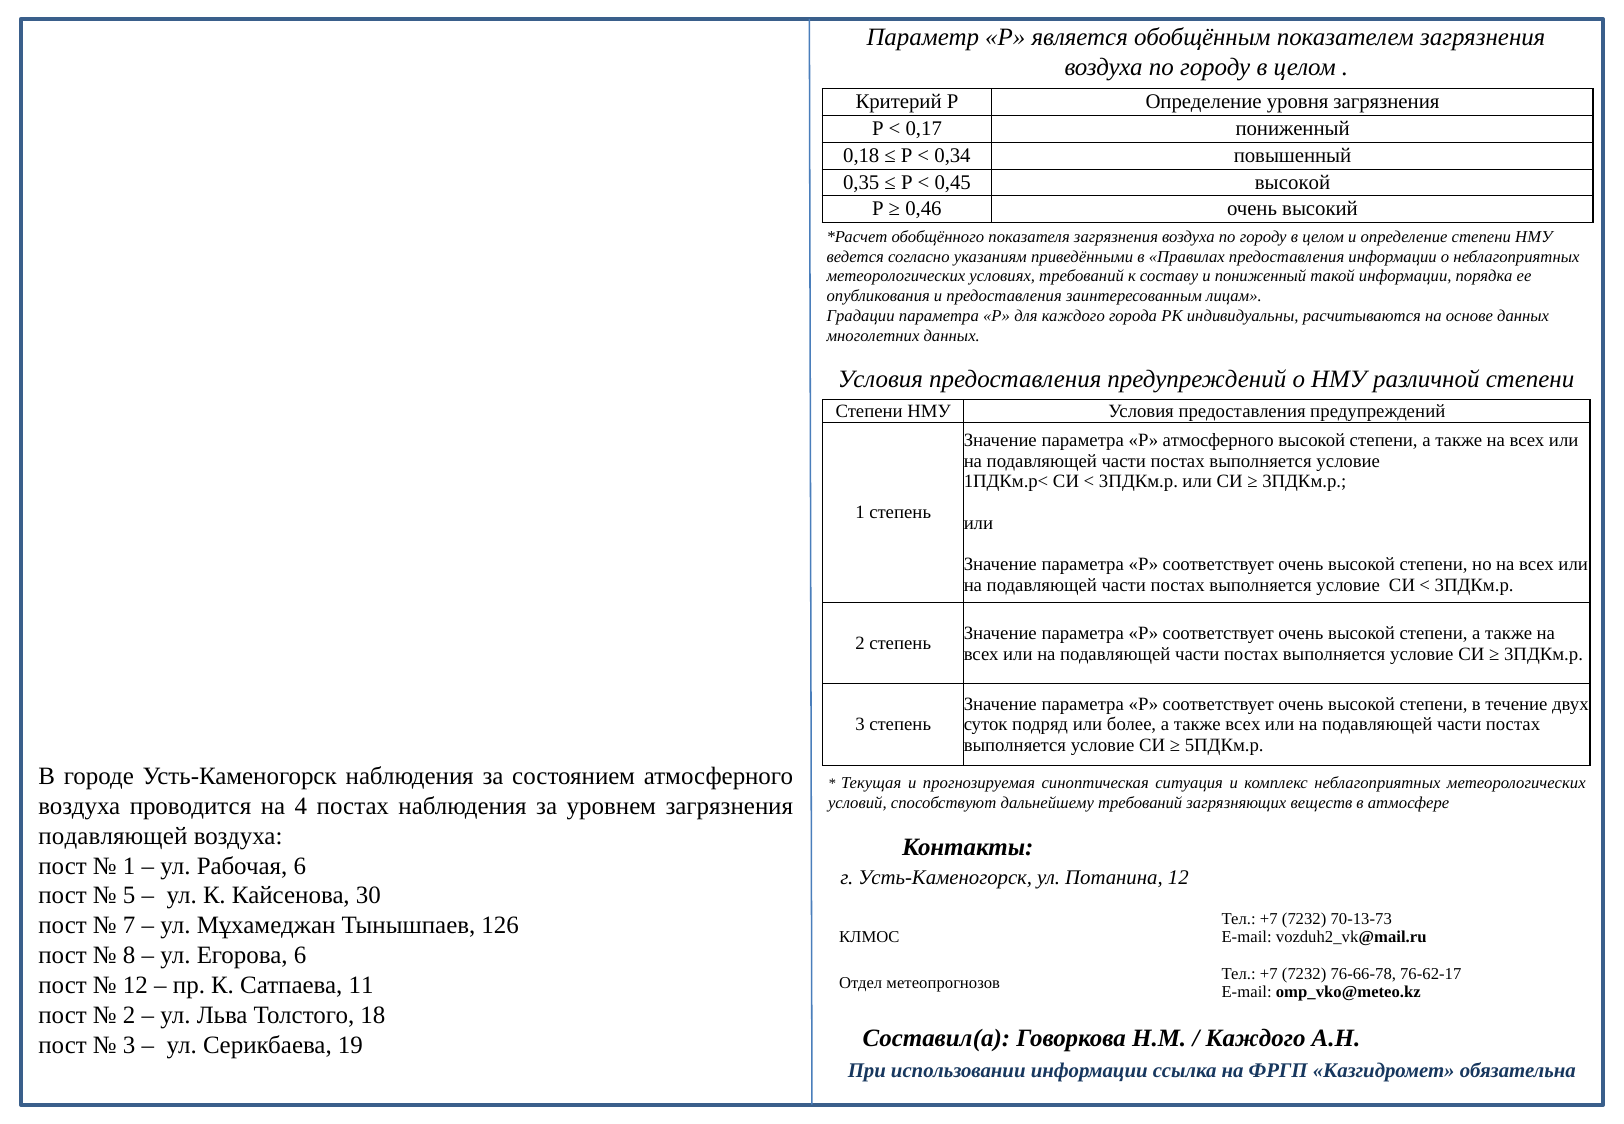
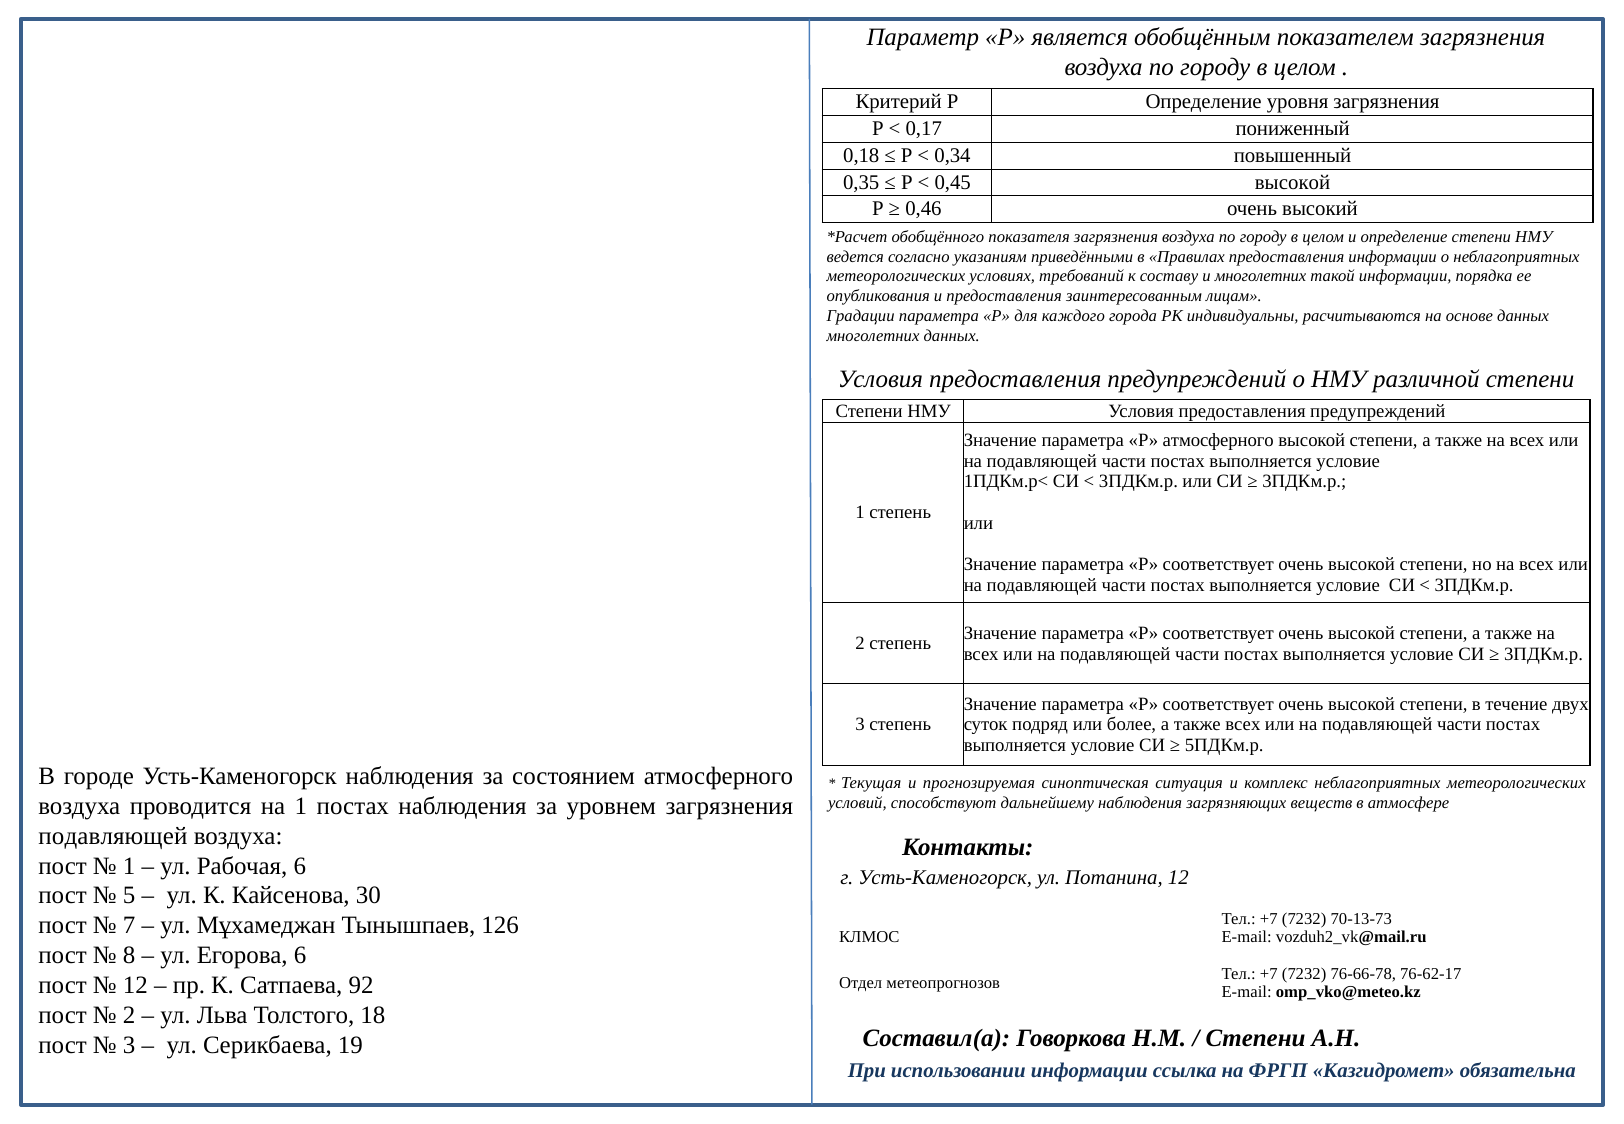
и пониженный: пониженный -> многолетних
на 4: 4 -> 1
дальнейшему требований: требований -> наблюдения
11: 11 -> 92
Каждого at (1256, 1038): Каждого -> Степени
